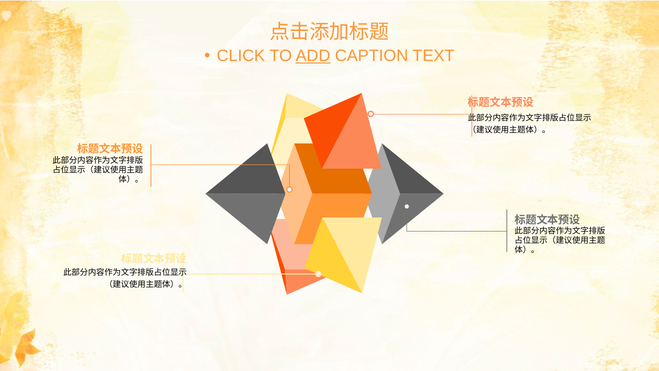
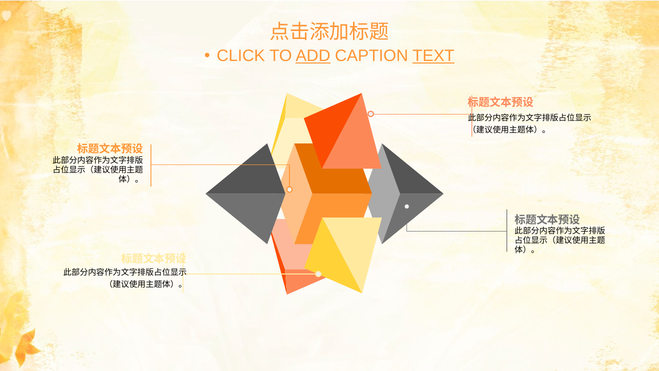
TEXT underline: none -> present
